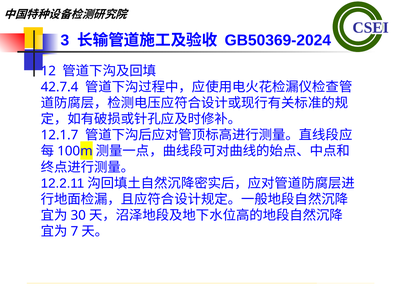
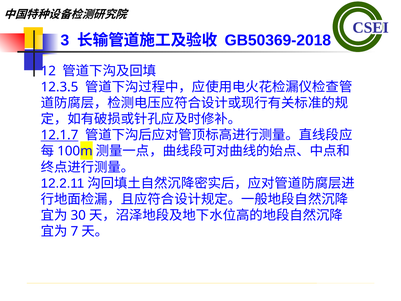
GB50369-2024: GB50369-2024 -> GB50369-2018
42.7.4: 42.7.4 -> 12.3.5
12.1.7 underline: none -> present
